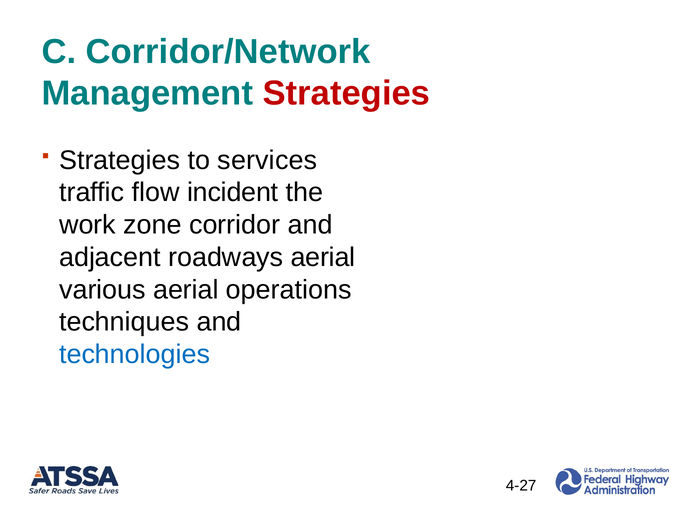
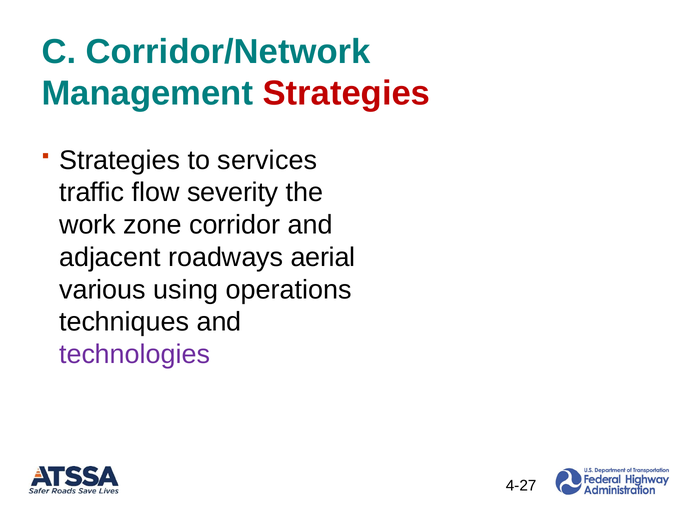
incident: incident -> severity
various aerial: aerial -> using
technologies colour: blue -> purple
